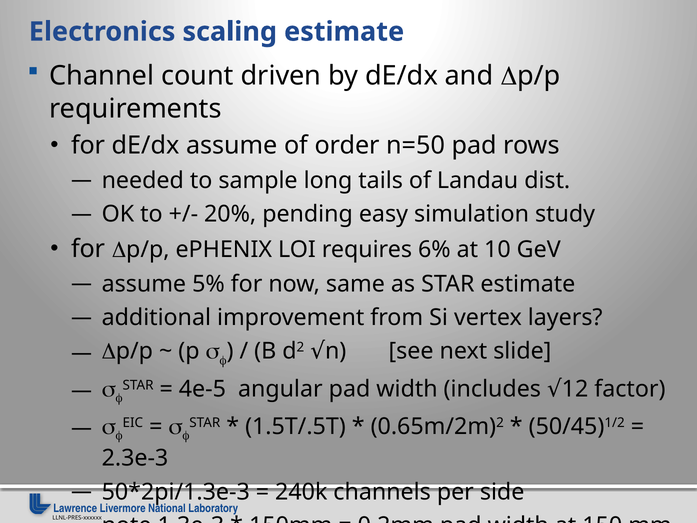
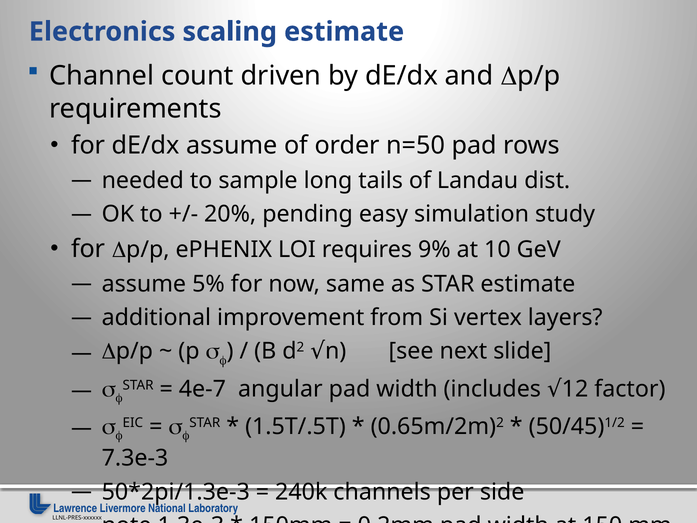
6%: 6% -> 9%
4e-5: 4e-5 -> 4e-7
2.3e-3: 2.3e-3 -> 7.3e-3
